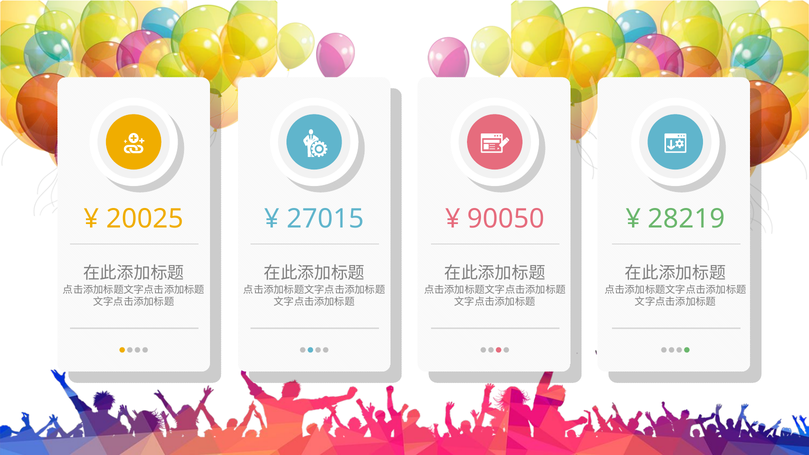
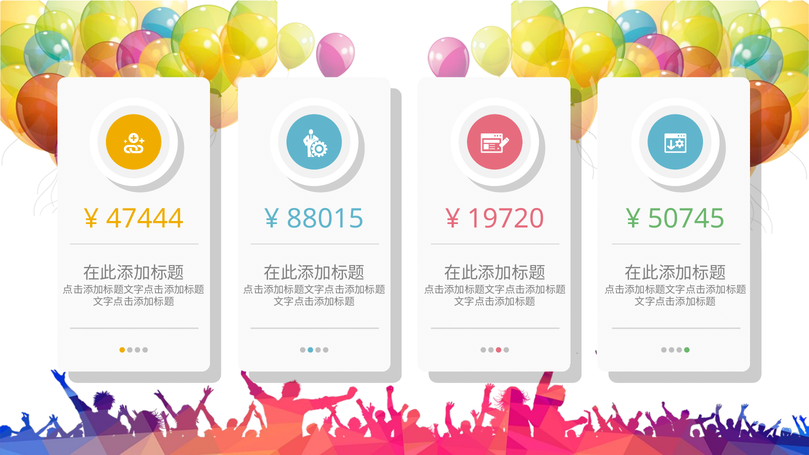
20025: 20025 -> 47444
27015: 27015 -> 88015
90050: 90050 -> 19720
28219: 28219 -> 50745
